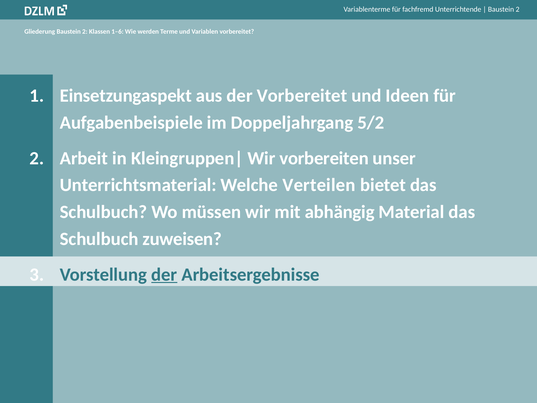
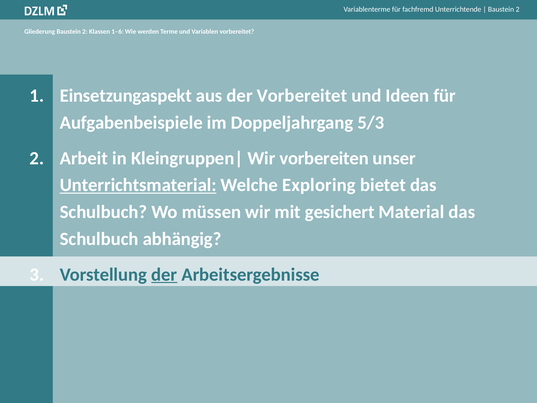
5/2: 5/2 -> 5/3
Unterrichtsmaterial underline: none -> present
Verteilen: Verteilen -> Exploring
abhängig: abhängig -> gesichert
zuweisen: zuweisen -> abhängig
